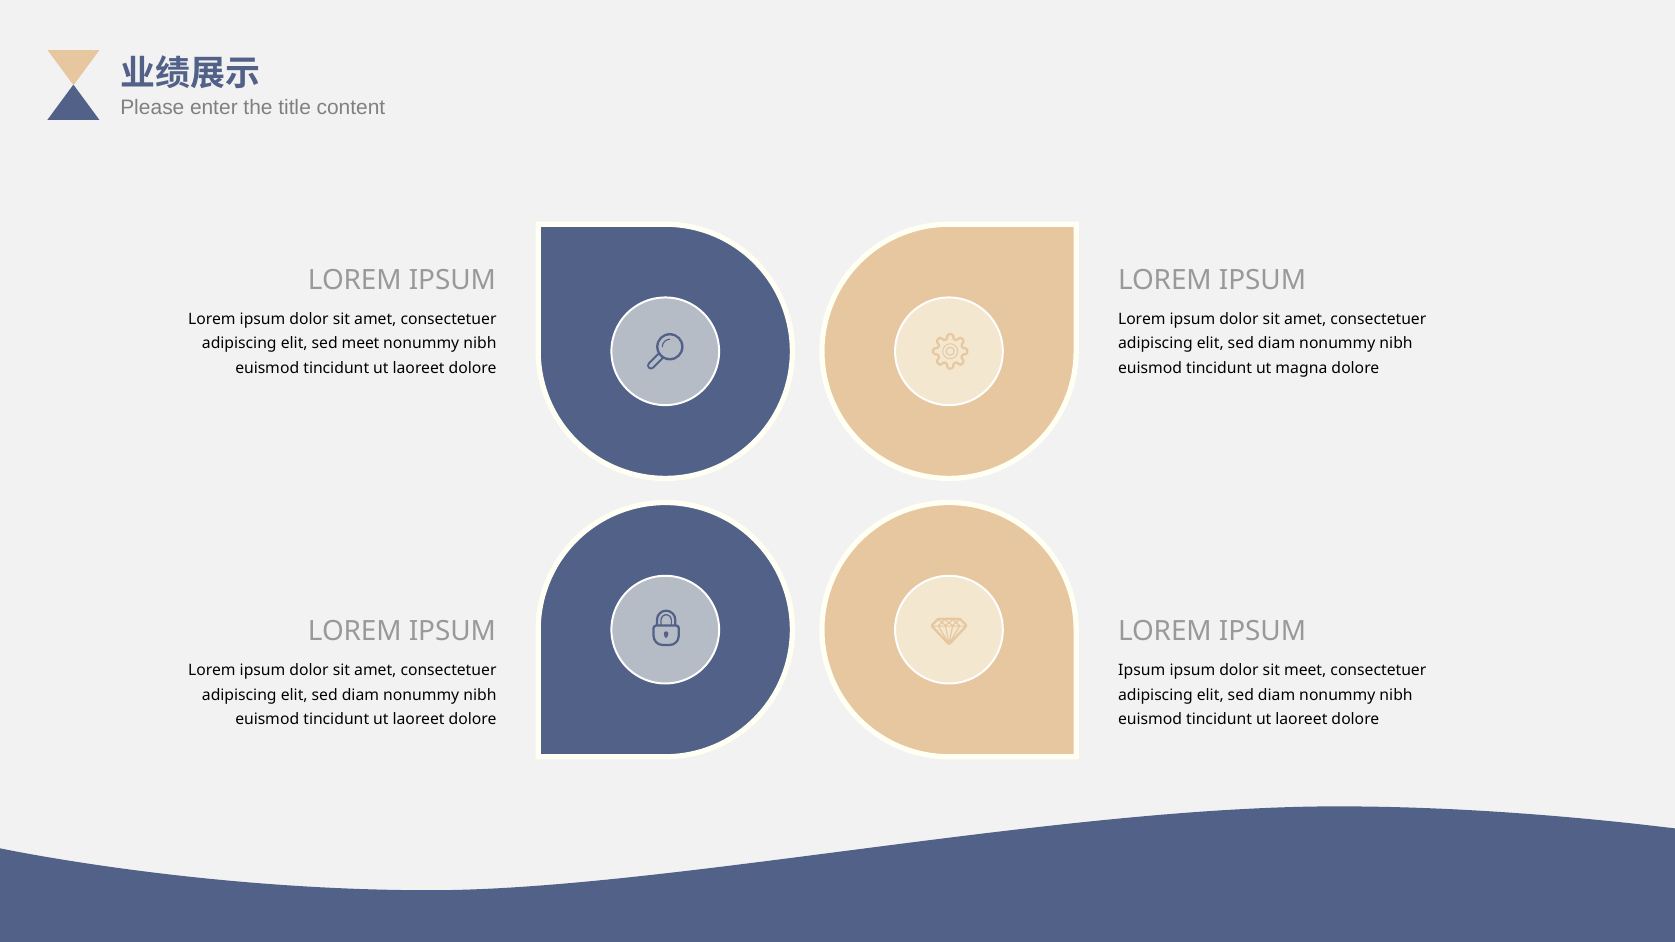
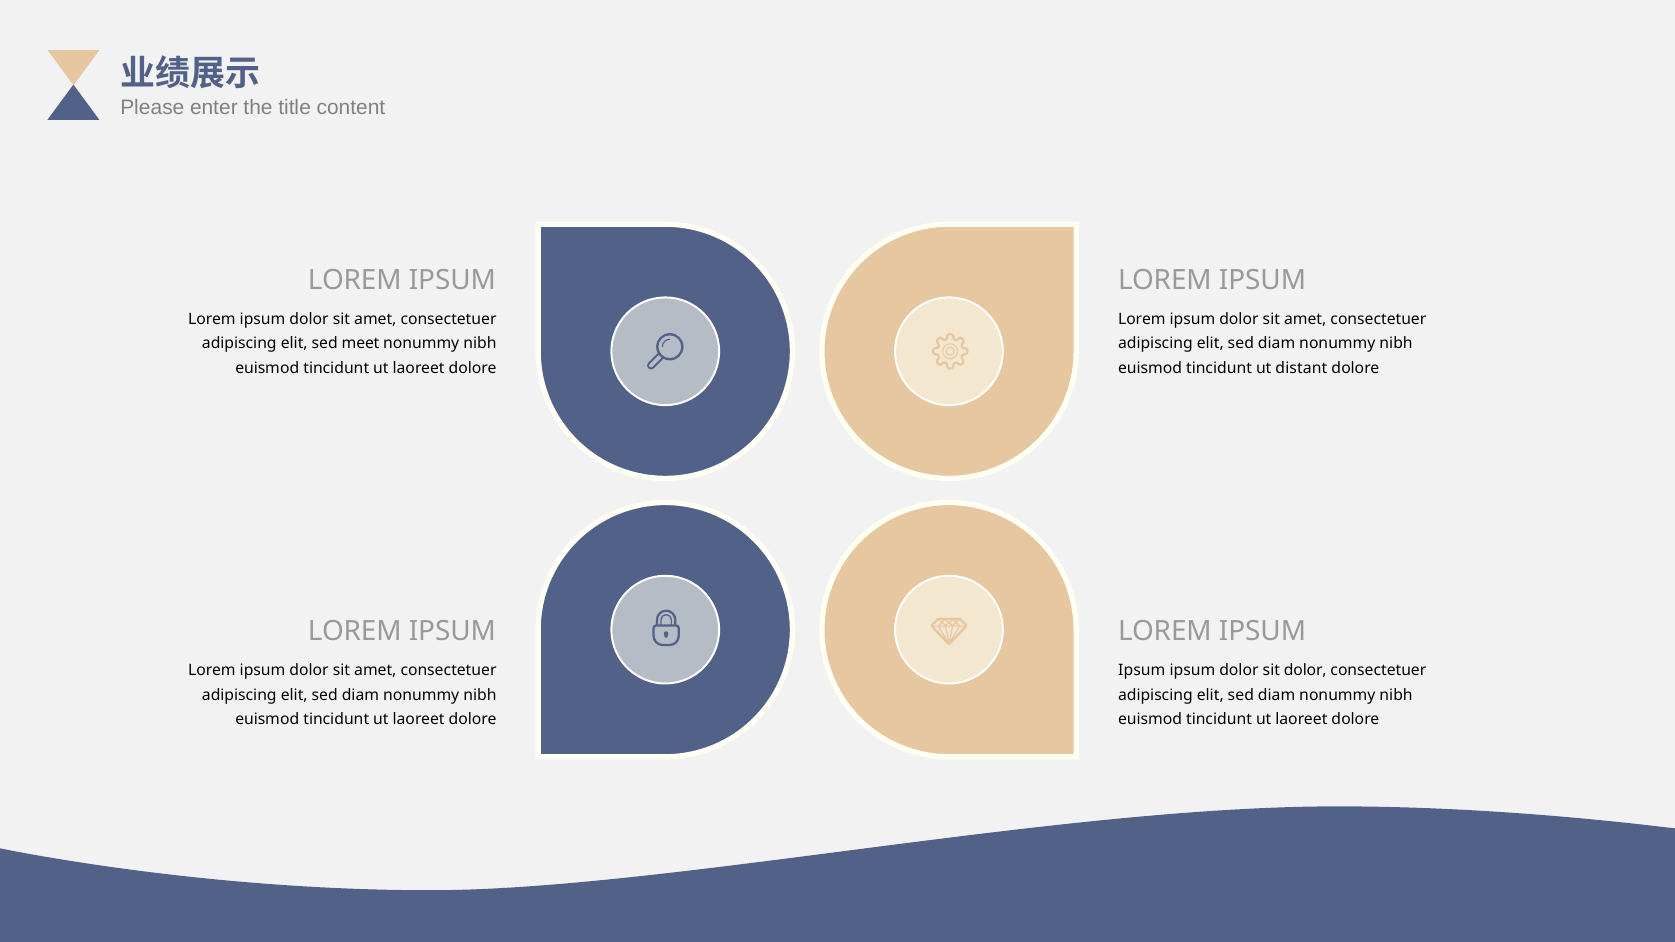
magna: magna -> distant
sit meet: meet -> dolor
